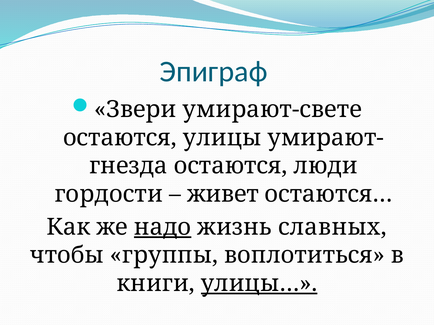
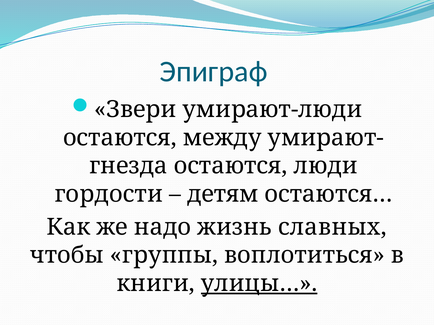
умирают-свете: умирают-свете -> умирают-люди
улицы: улицы -> между
живет: живет -> детям
надо underline: present -> none
